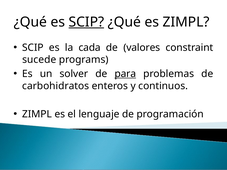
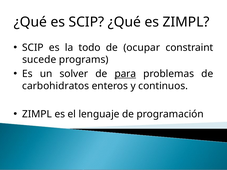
SCIP at (86, 22) underline: present -> none
cada: cada -> todo
valores: valores -> ocupar
